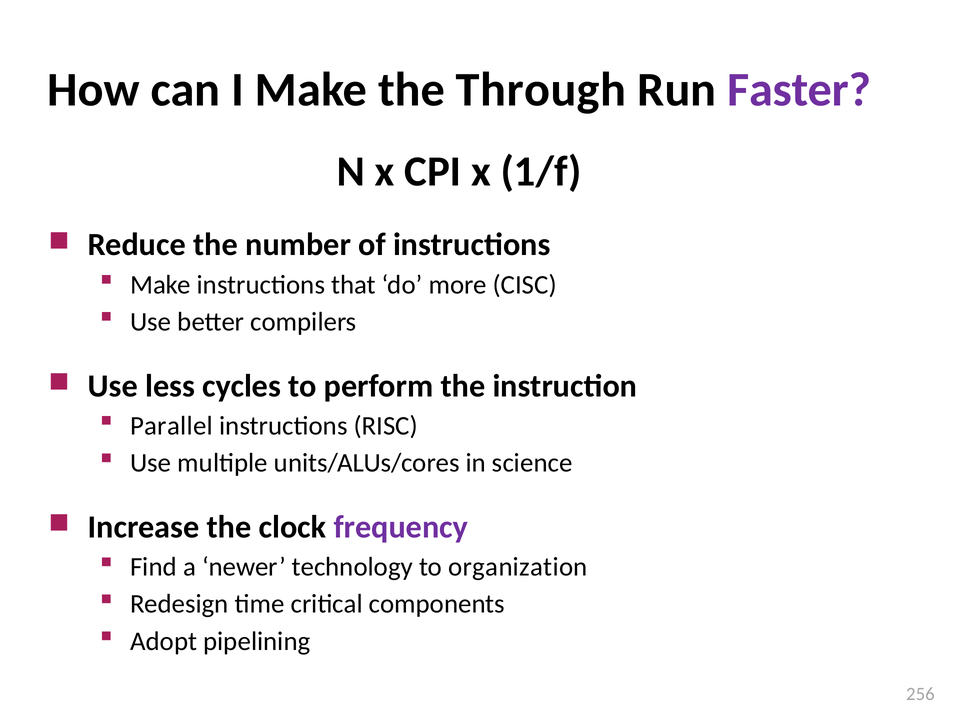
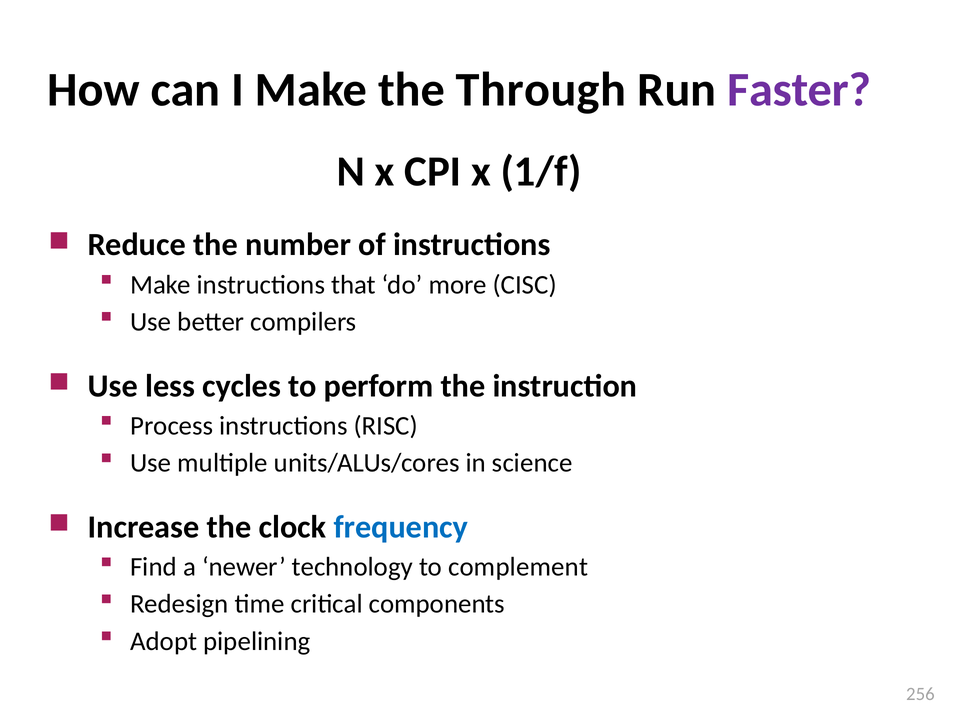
Parallel: Parallel -> Process
frequency colour: purple -> blue
organization: organization -> complement
